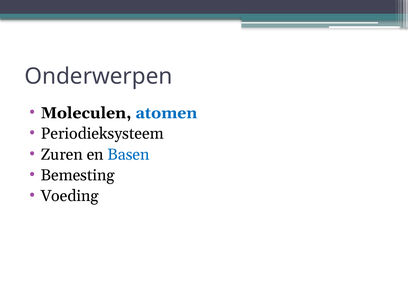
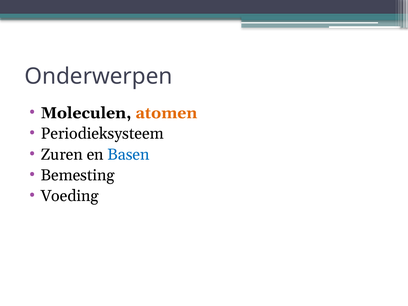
atomen colour: blue -> orange
